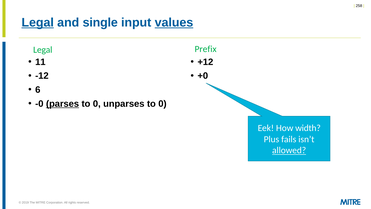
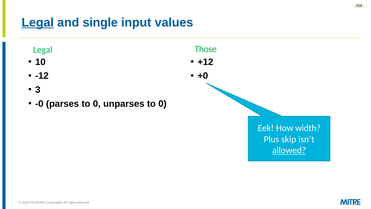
values underline: present -> none
Prefix: Prefix -> Those
11: 11 -> 10
6: 6 -> 3
parses underline: present -> none
fails: fails -> skip
